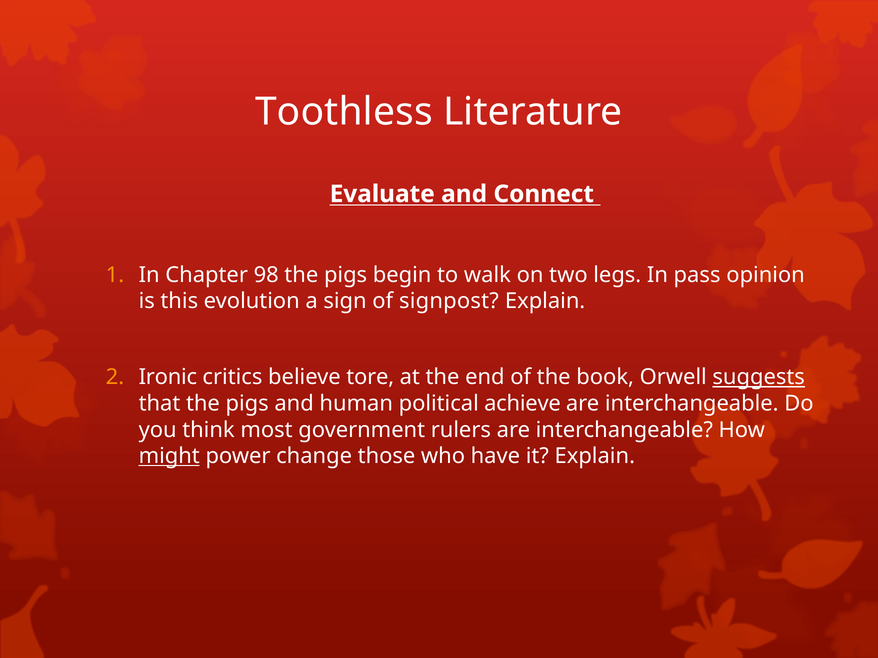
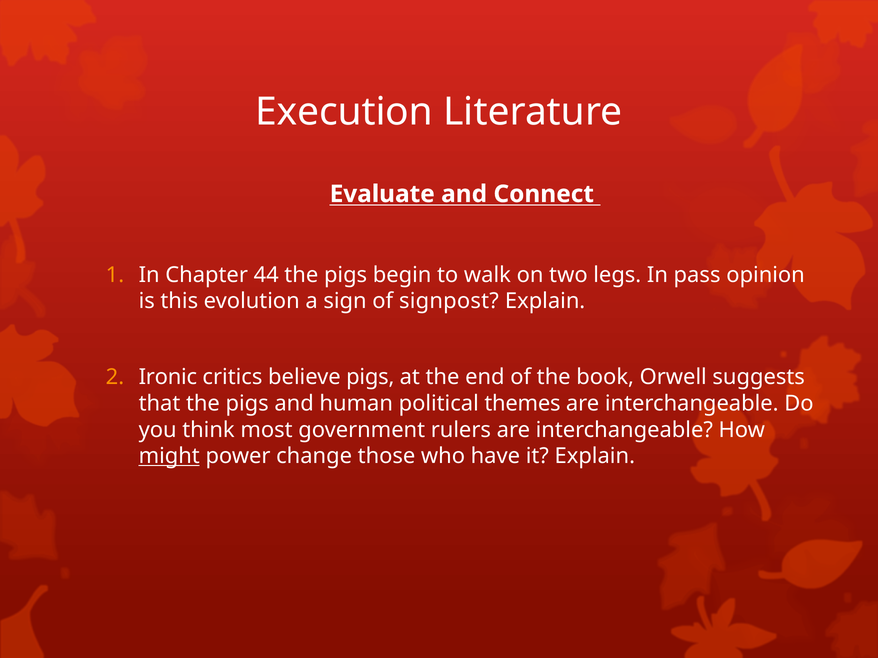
Toothless: Toothless -> Execution
98: 98 -> 44
believe tore: tore -> pigs
suggests underline: present -> none
achieve: achieve -> themes
